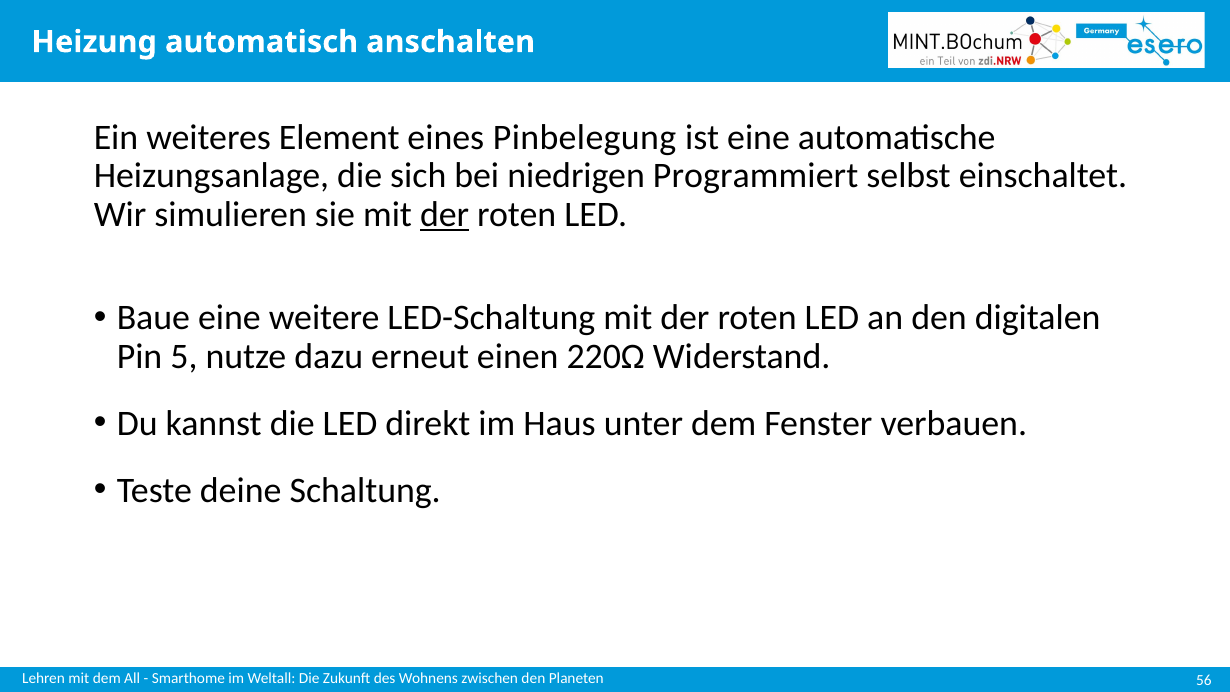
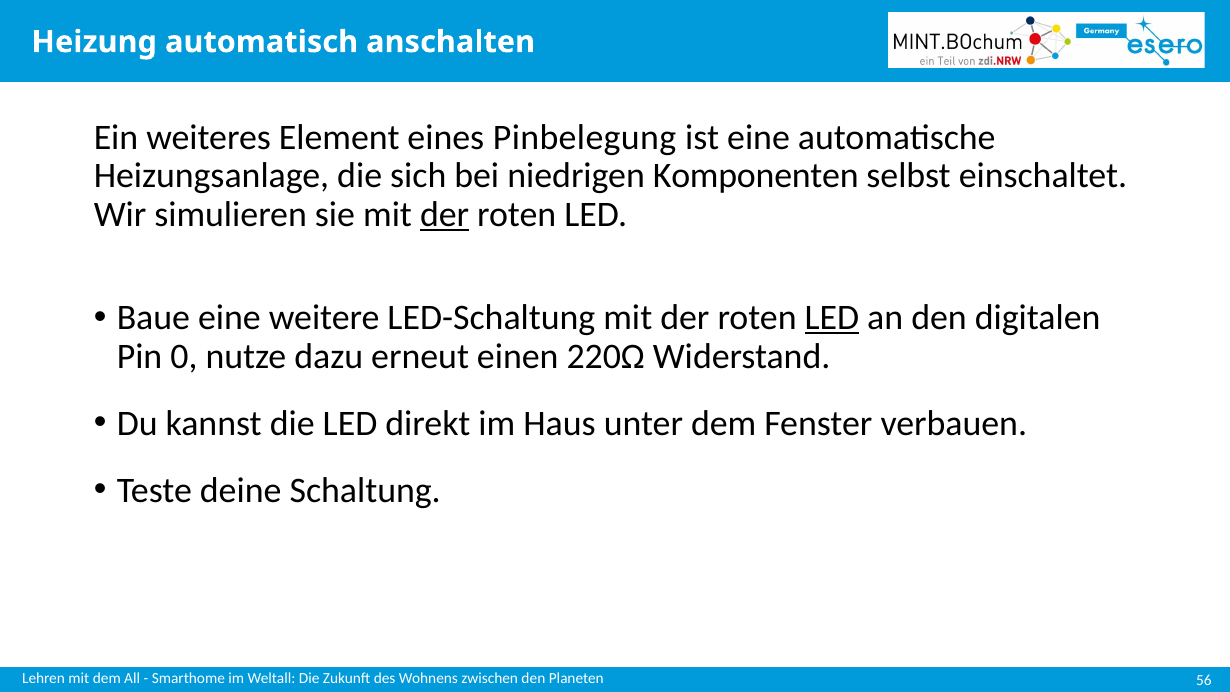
Programmiert: Programmiert -> Komponenten
LED at (832, 318) underline: none -> present
5: 5 -> 0
